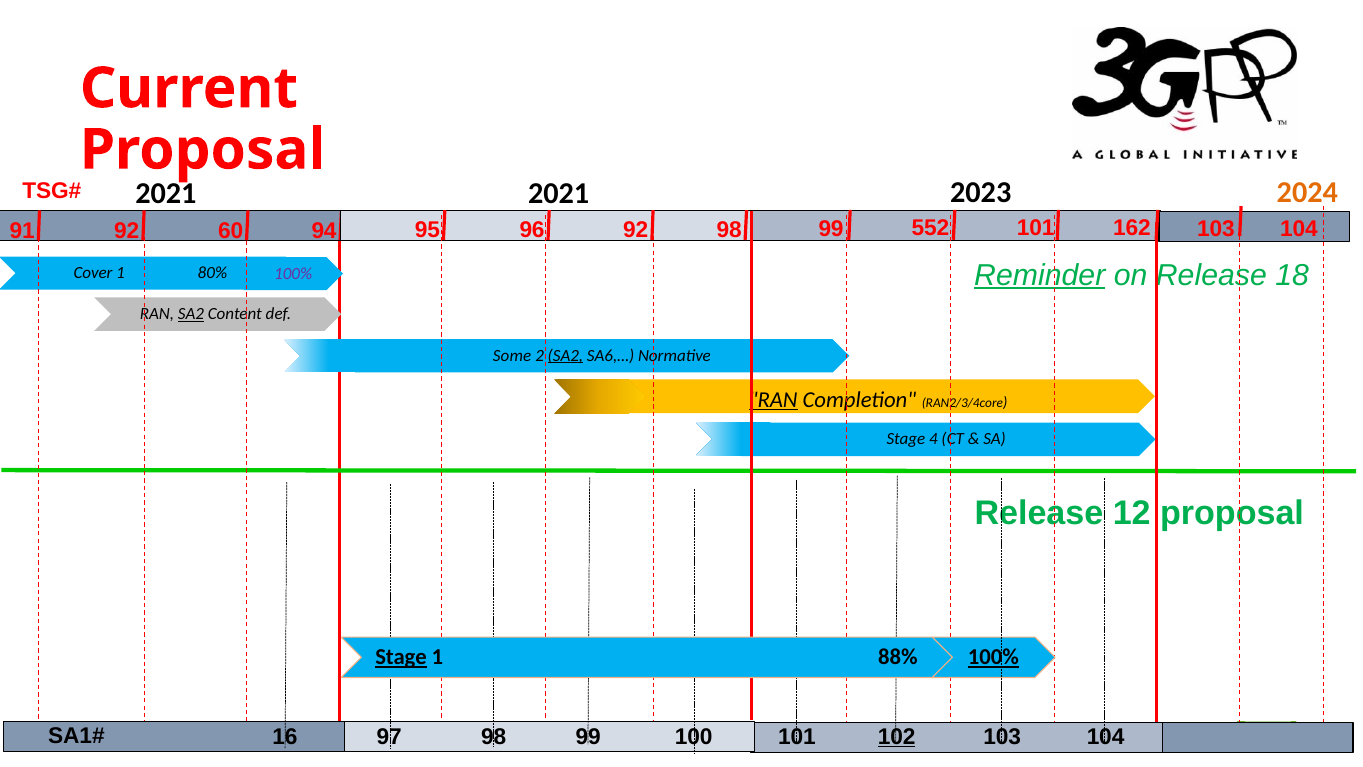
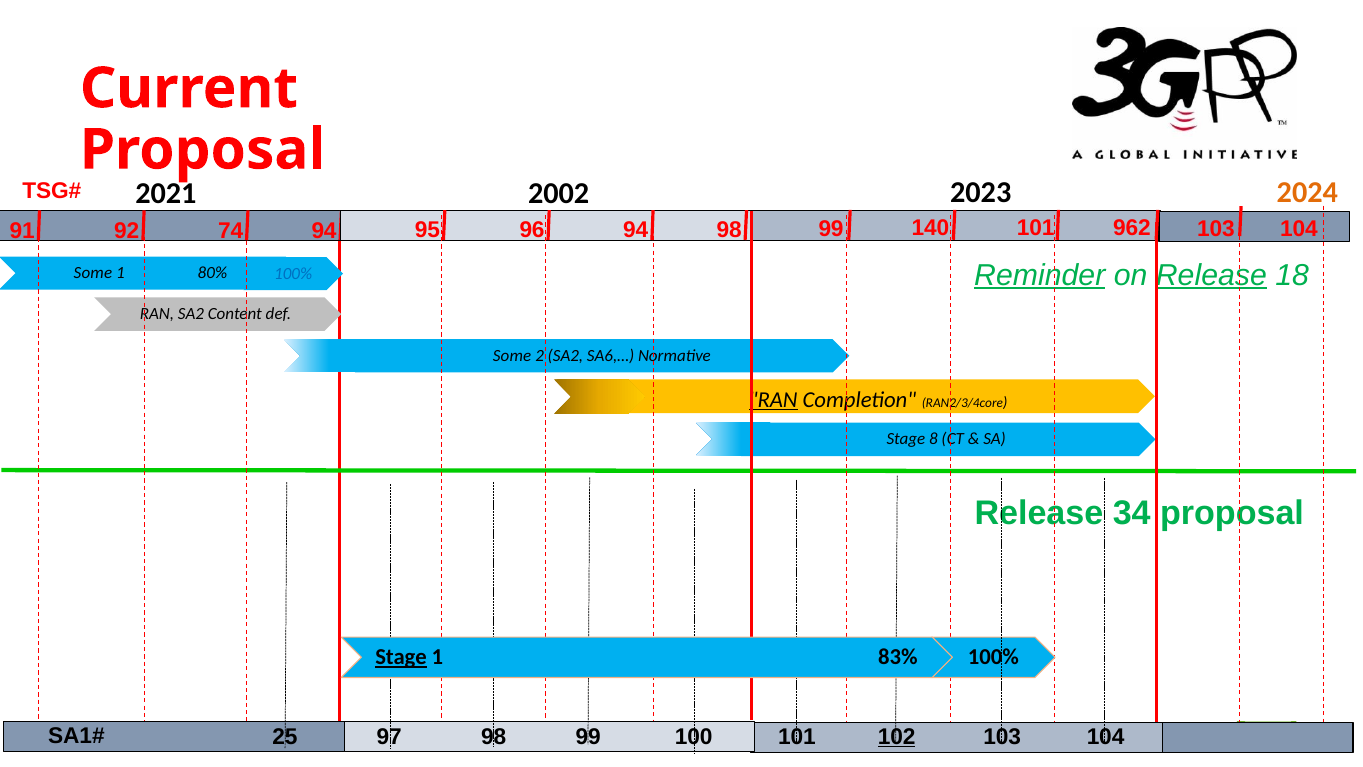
2021 at (559, 194): 2021 -> 2002
552: 552 -> 140
162: 162 -> 962
96 92: 92 -> 94
60: 60 -> 74
Release at (1211, 275) underline: none -> present
Cover at (93, 273): Cover -> Some
100% at (293, 273) colour: purple -> blue
SA2 at (191, 314) underline: present -> none
SA2 at (565, 356) underline: present -> none
4: 4 -> 8
12: 12 -> 34
88%: 88% -> 83%
100% at (993, 657) underline: present -> none
16: 16 -> 25
